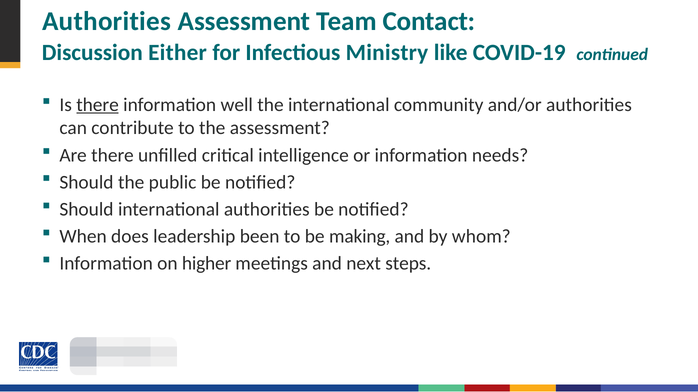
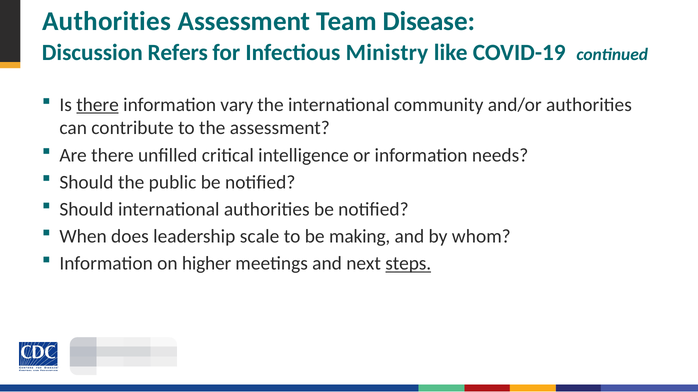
Contact: Contact -> Disease
Either: Either -> Refers
well: well -> vary
been: been -> scale
steps underline: none -> present
